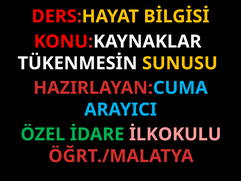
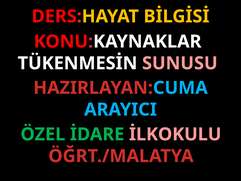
SUNUSU colour: yellow -> pink
